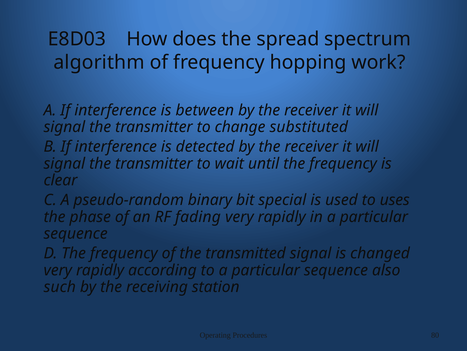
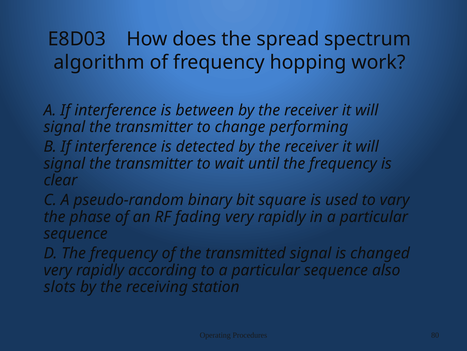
substituted: substituted -> performing
special: special -> square
uses: uses -> vary
such: such -> slots
